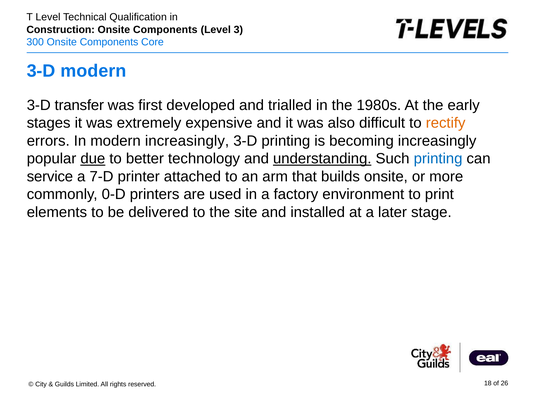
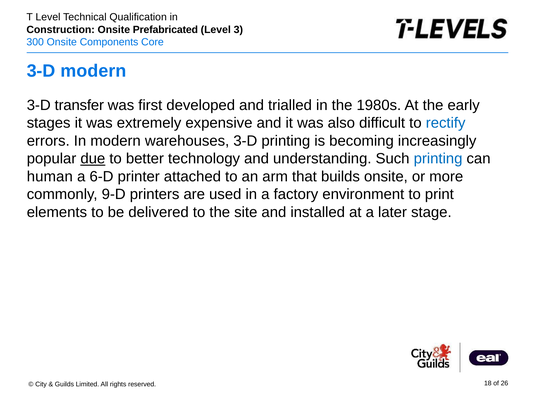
Construction Onsite Components: Components -> Prefabricated
rectify colour: orange -> blue
modern increasingly: increasingly -> warehouses
understanding underline: present -> none
service: service -> human
7-D: 7-D -> 6-D
0-D: 0-D -> 9-D
